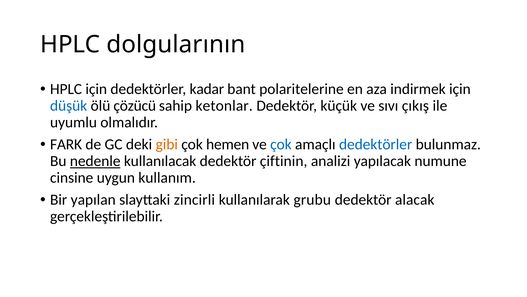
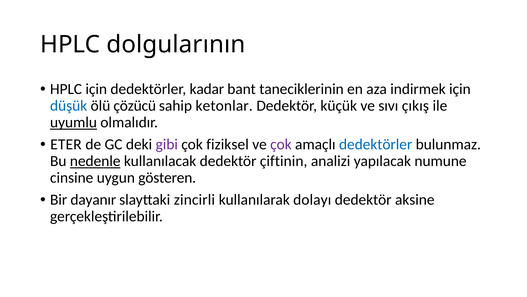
polaritelerine: polaritelerine -> taneciklerinin
uyumlu underline: none -> present
FARK: FARK -> ETER
gibi colour: orange -> purple
hemen: hemen -> fiziksel
çok at (281, 144) colour: blue -> purple
kullanım: kullanım -> gösteren
yapılan: yapılan -> dayanır
grubu: grubu -> dolayı
alacak: alacak -> aksine
